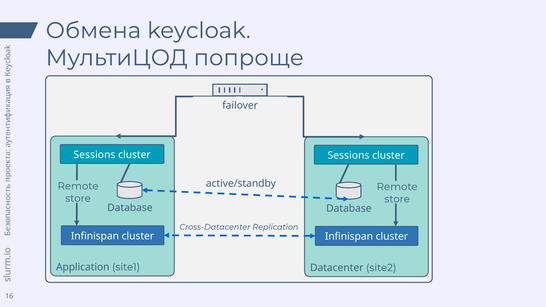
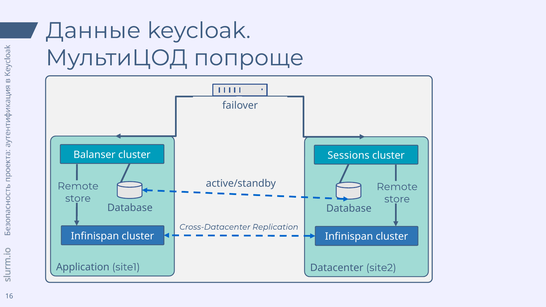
Обмена: Обмена -> Данные
Sessions at (94, 155): Sessions -> Balanser
